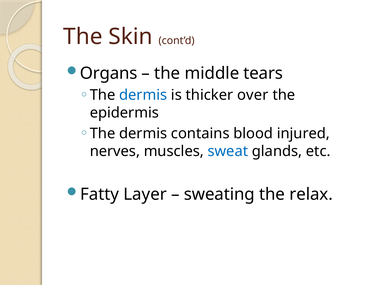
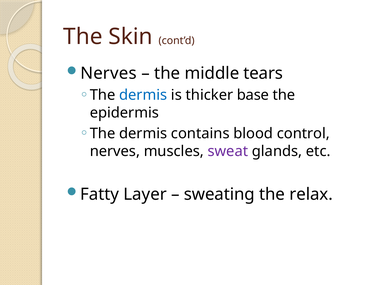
Organs at (109, 73): Organs -> Nerves
over: over -> base
injured: injured -> control
sweat colour: blue -> purple
